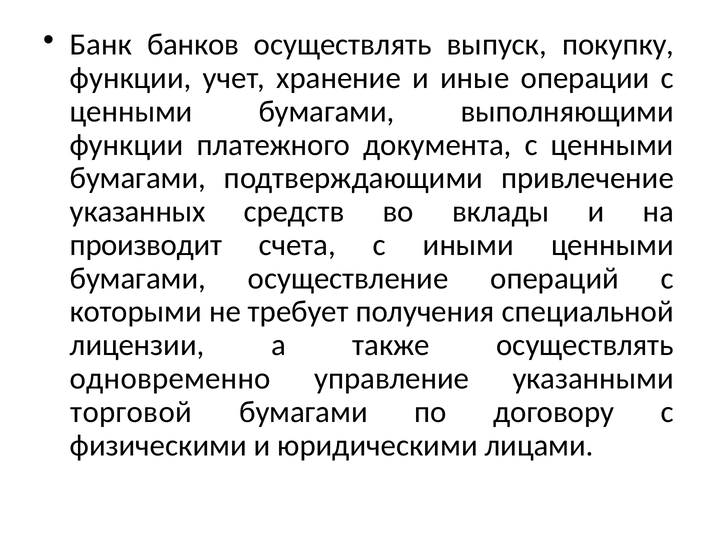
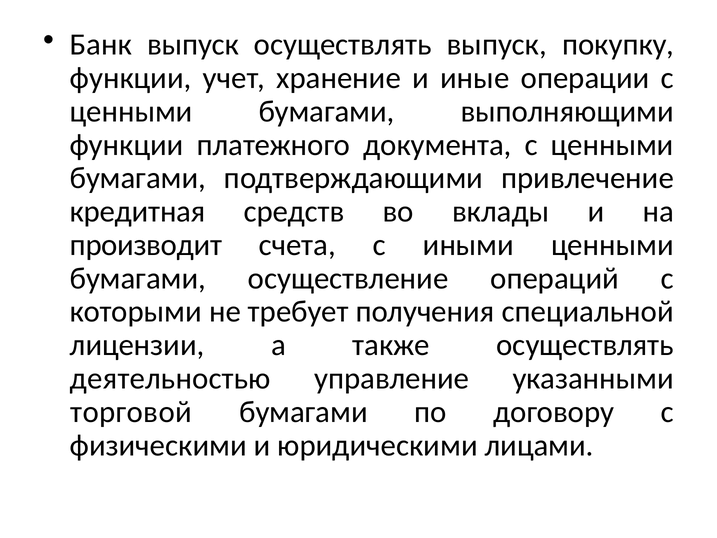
Банк банков: банков -> выпуск
указанных: указанных -> кредитная
одновременно: одновременно -> деятельностью
